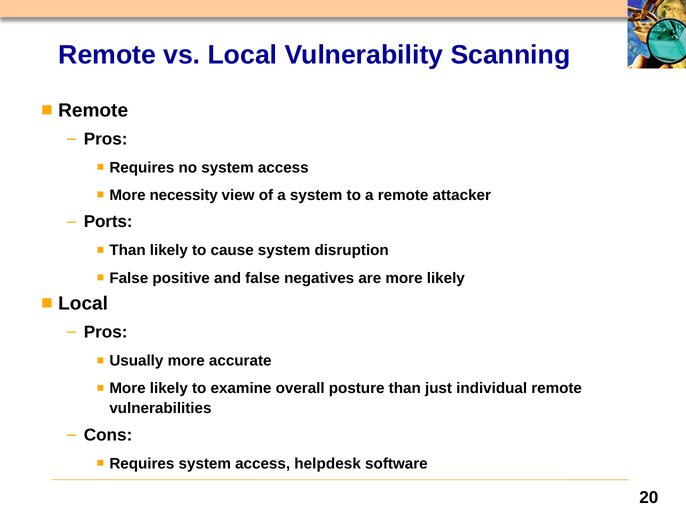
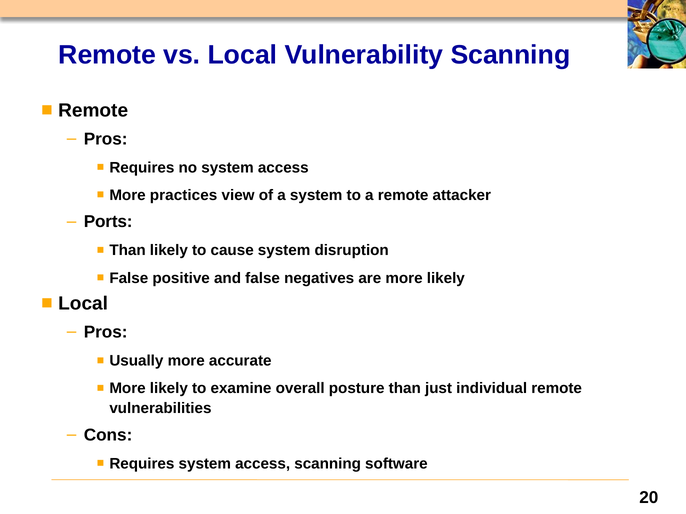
necessity: necessity -> practices
access helpdesk: helpdesk -> scanning
